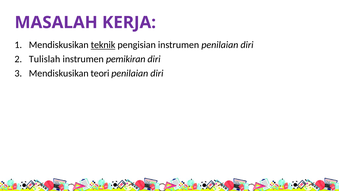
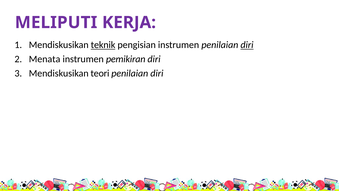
MASALAH: MASALAH -> MELIPUTI
diri at (247, 45) underline: none -> present
Tulislah: Tulislah -> Menata
